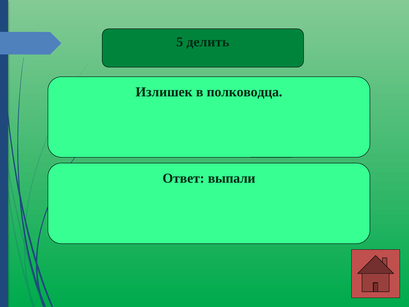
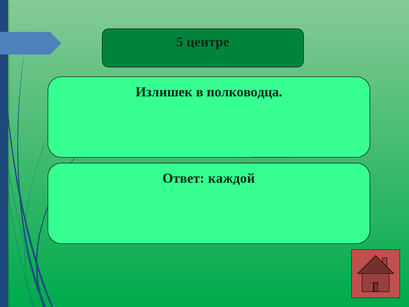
делить: делить -> центре
выпали: выпали -> каждой
